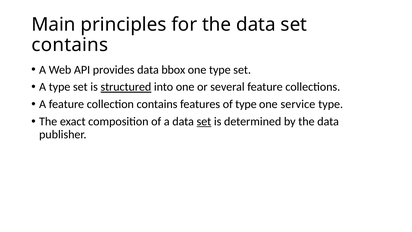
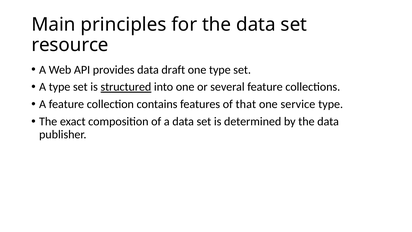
contains at (70, 45): contains -> resource
bbox: bbox -> draft
of type: type -> that
set at (204, 121) underline: present -> none
